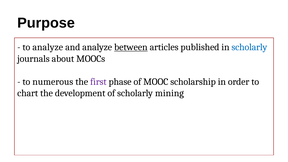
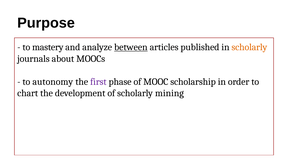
to analyze: analyze -> mastery
scholarly at (249, 47) colour: blue -> orange
numerous: numerous -> autonomy
